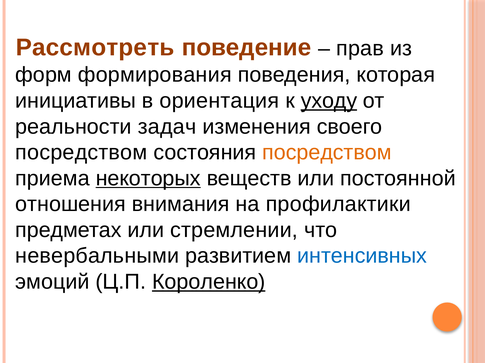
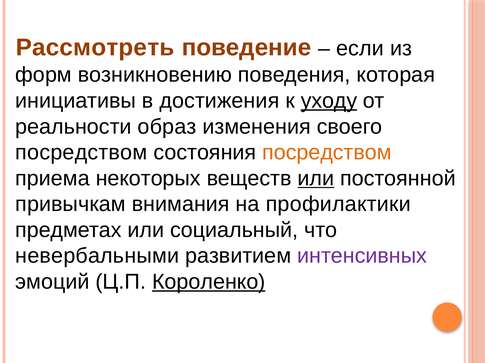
прав: прав -> если
формирования: формирования -> возникновению
ориентация: ориентация -> достижения
задач: задач -> образ
некоторых underline: present -> none
или at (316, 179) underline: none -> present
отношения: отношения -> привычкам
стремлении: стремлении -> социальный
интенсивных colour: blue -> purple
